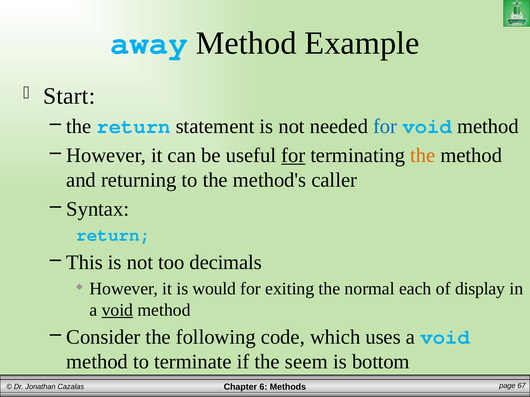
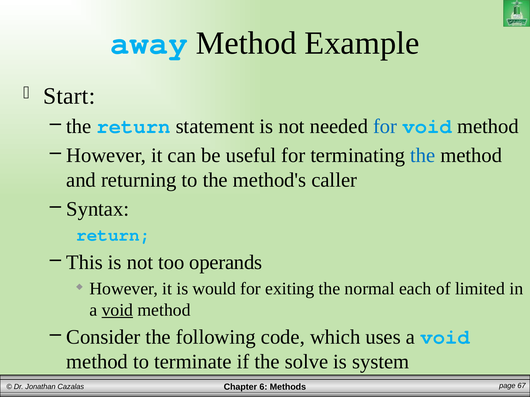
for at (293, 156) underline: present -> none
the at (423, 156) colour: orange -> blue
decimals: decimals -> operands
display: display -> limited
seem: seem -> solve
bottom: bottom -> system
